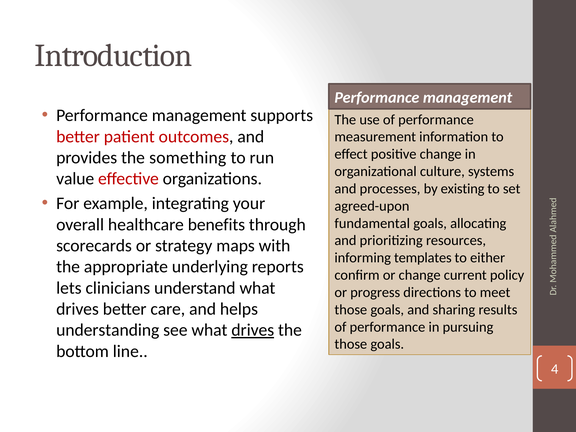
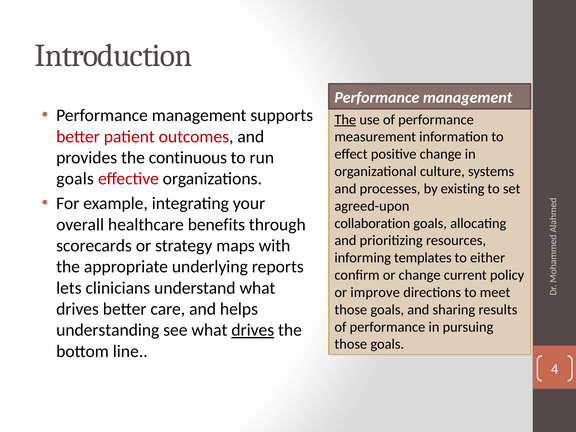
The at (345, 120) underline: none -> present
something: something -> continuous
value at (75, 179): value -> goals
fundamental: fundamental -> collaboration
progress: progress -> improve
